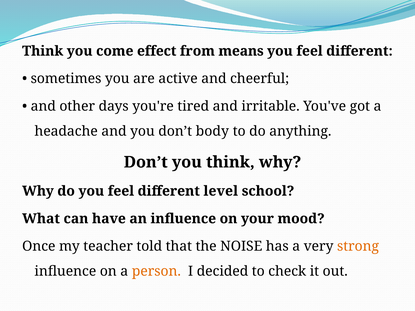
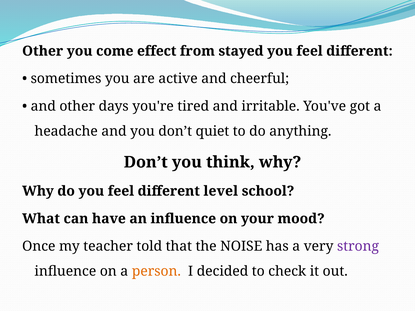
Think at (43, 51): Think -> Other
means: means -> stayed
body: body -> quiet
strong colour: orange -> purple
